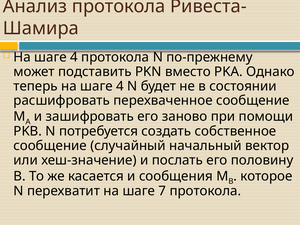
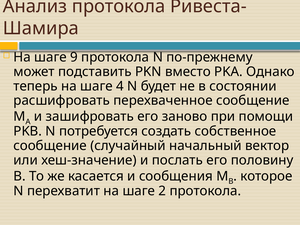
4 at (74, 57): 4 -> 9
7: 7 -> 2
